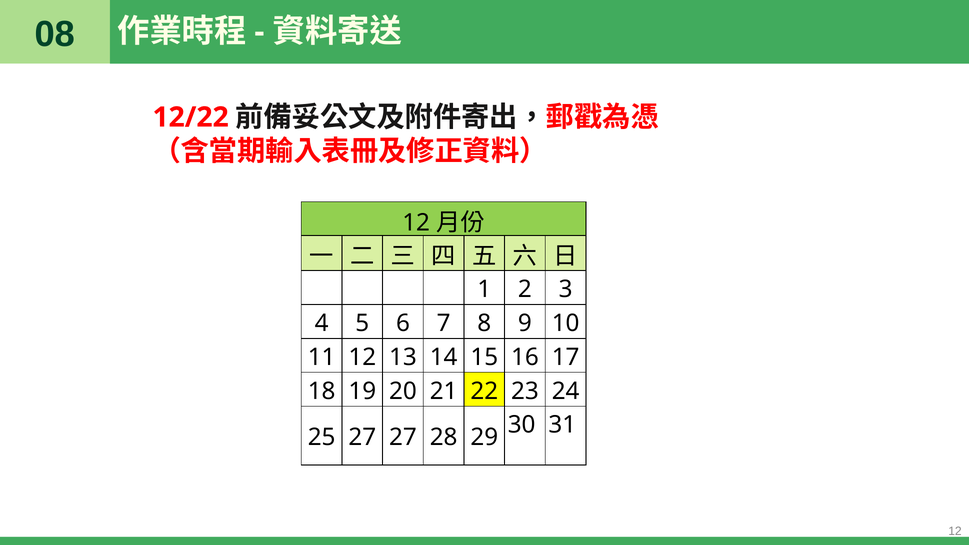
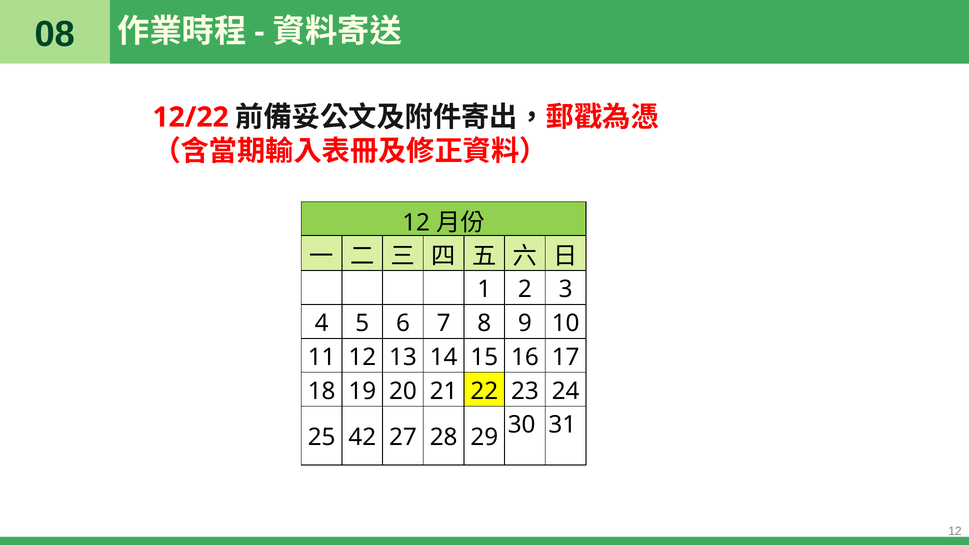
25 27: 27 -> 42
